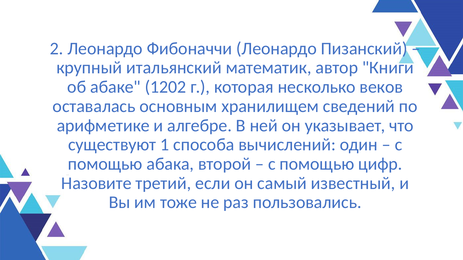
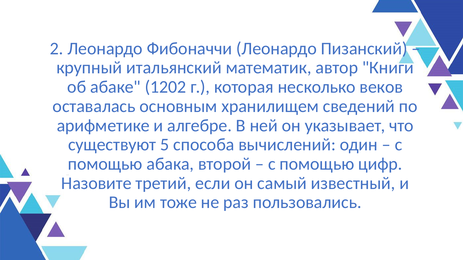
1: 1 -> 5
